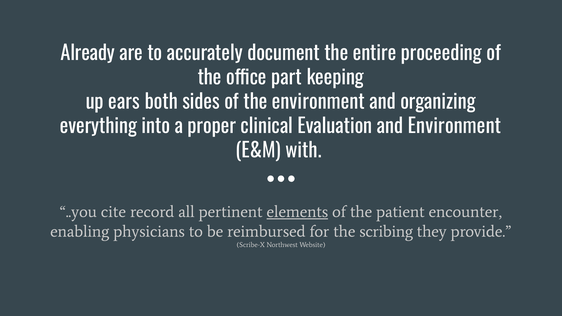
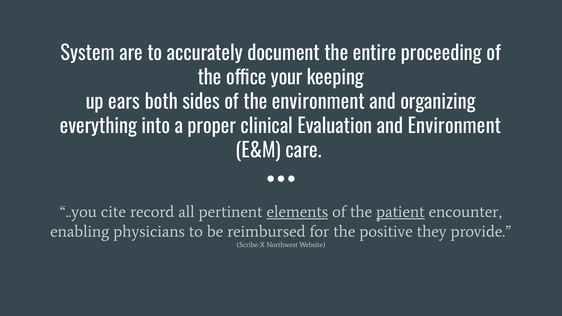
Already: Already -> System
part: part -> your
with: with -> care
patient underline: none -> present
scribing: scribing -> positive
